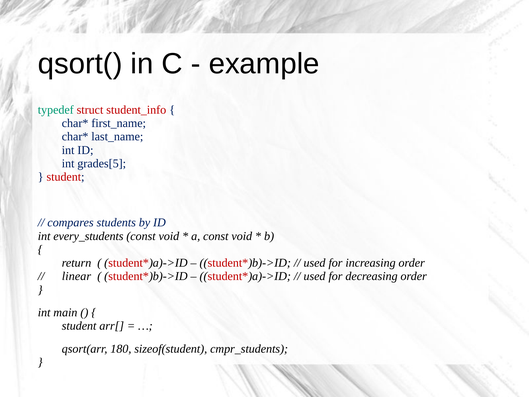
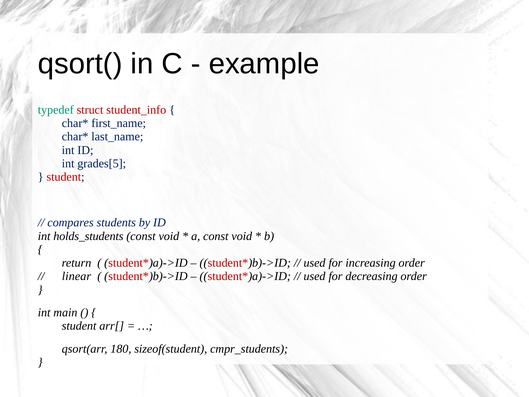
every_students: every_students -> holds_students
